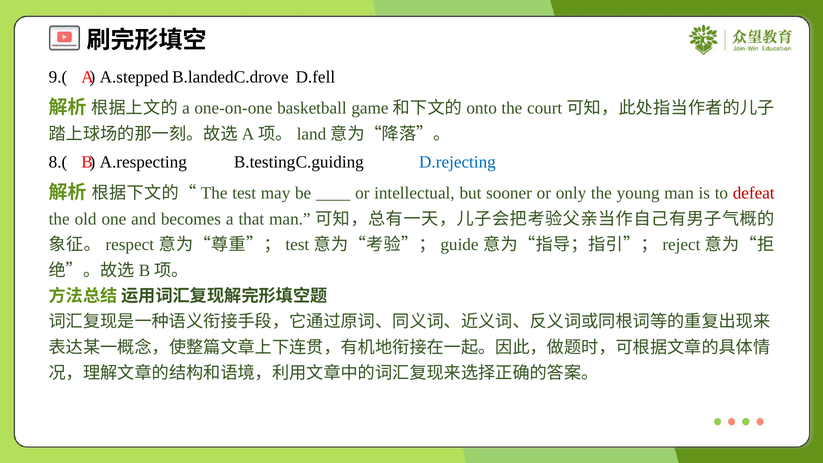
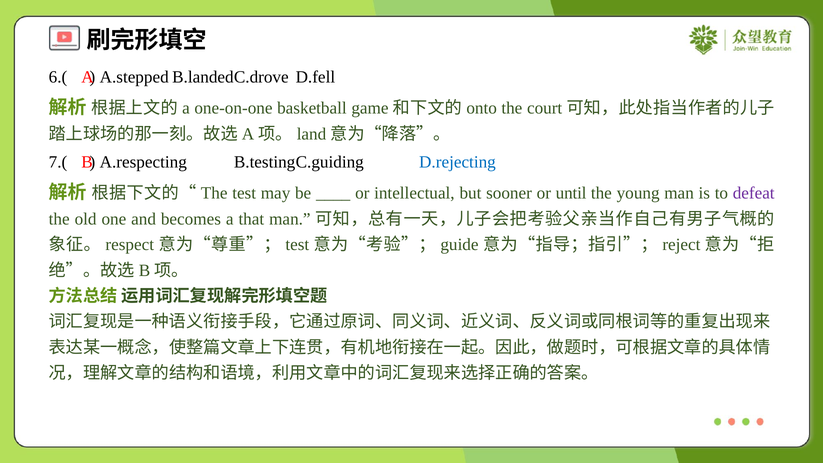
9.(: 9.( -> 6.(
8.(: 8.( -> 7.(
only: only -> until
defeat colour: red -> purple
